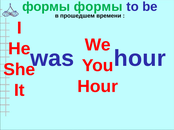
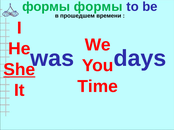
was hour: hour -> days
She underline: none -> present
Hour at (98, 87): Hour -> Time
